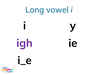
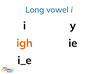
igh colour: purple -> orange
